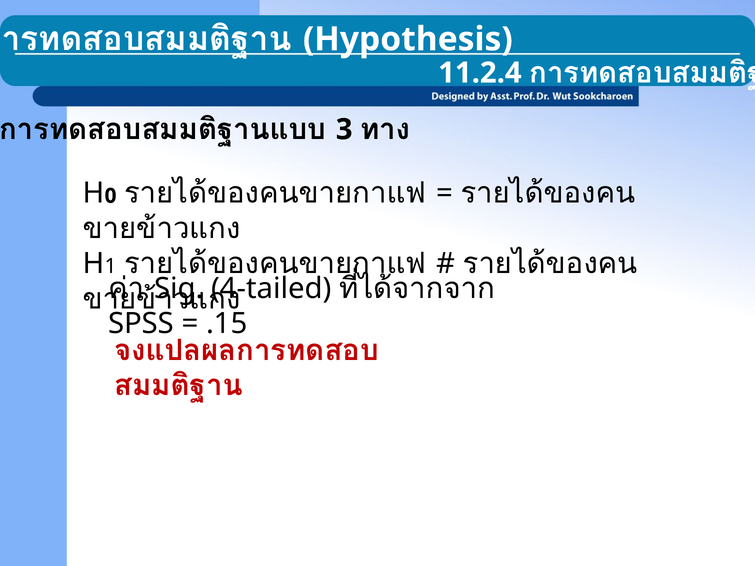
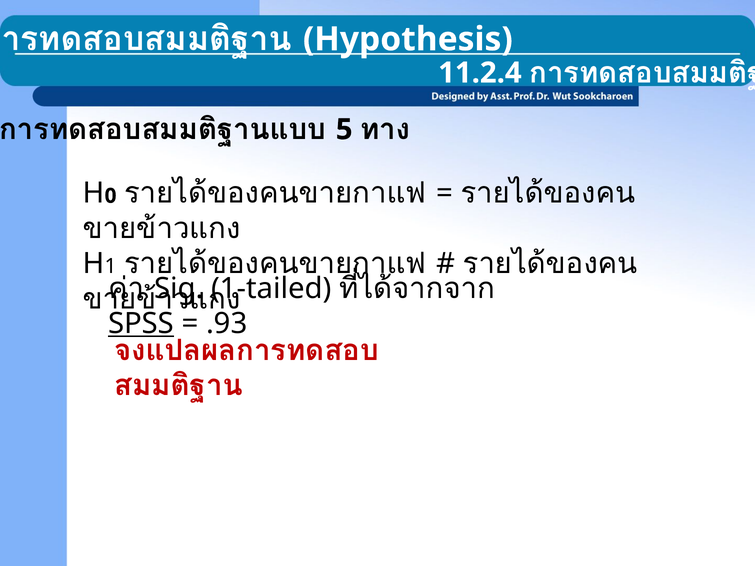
3: 3 -> 5
4-tailed: 4-tailed -> 1-tailed
SPSS underline: none -> present
.15: .15 -> .93
